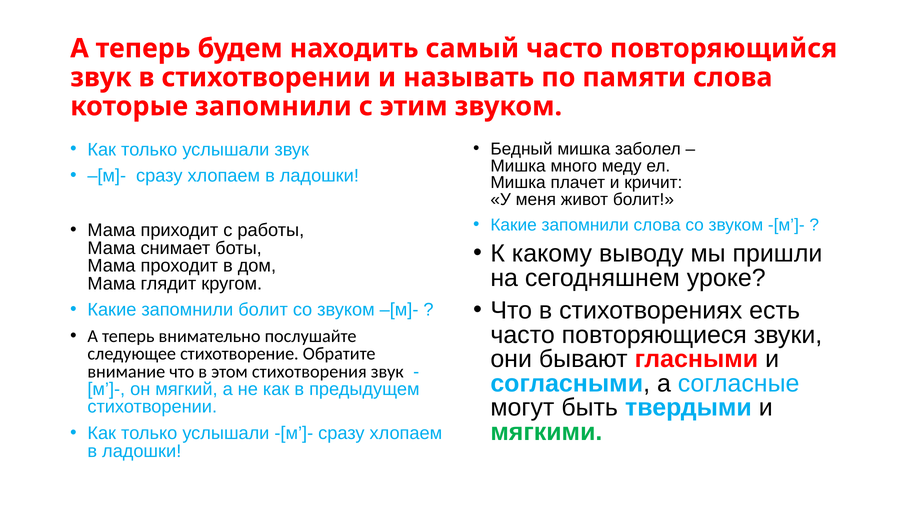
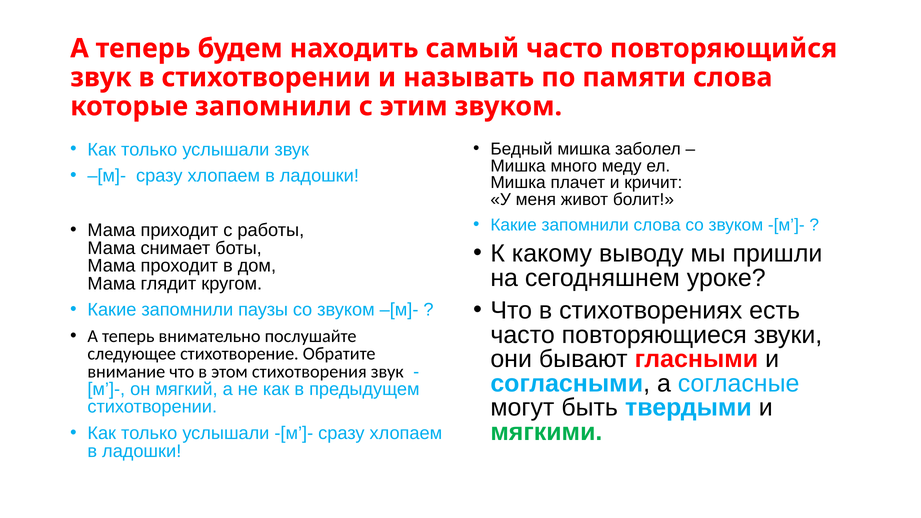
запомнили болит: болит -> паузы
